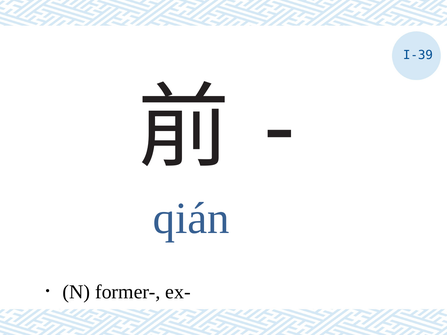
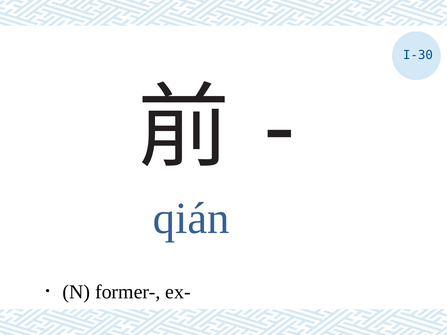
I-39: I-39 -> I-30
